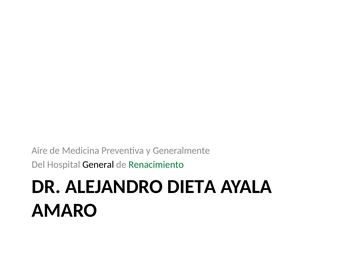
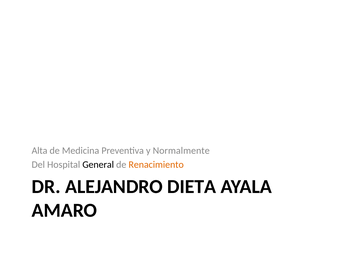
Aire: Aire -> Alta
Generalmente: Generalmente -> Normalmente
Renacimiento colour: green -> orange
